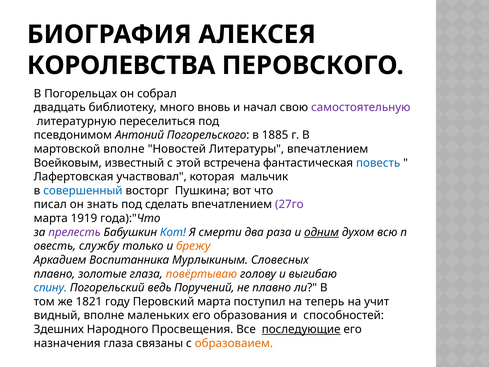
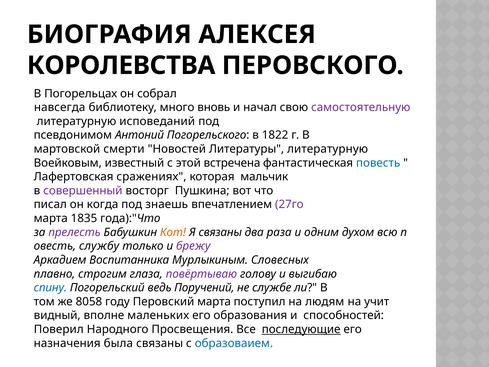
двадцать: двадцать -> навсегда
переселиться: переселиться -> исповеданий
1885: 1885 -> 1822
мартовской вполне: вполне -> смерти
Литературы впечатлением: впечатлением -> литературную
участвовал: участвовал -> сражениях
совершенный colour: blue -> purple
знать: знать -> когда
сделать: сделать -> знаешь
1919: 1919 -> 1835
Кот colour: blue -> orange
Я смерти: смерти -> связаны
одним underline: present -> none
брежу colour: orange -> purple
золотые: золотые -> строгим
повёртываю colour: orange -> purple
не плавно: плавно -> службе
1821: 1821 -> 8058
теперь: теперь -> людям
Здешних: Здешних -> Поверил
назначения глаза: глаза -> была
образоваием colour: orange -> blue
